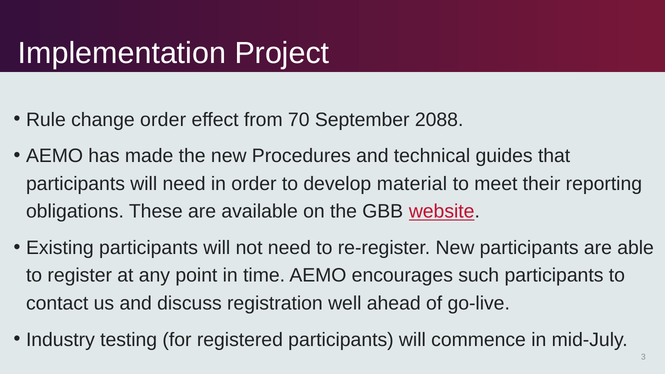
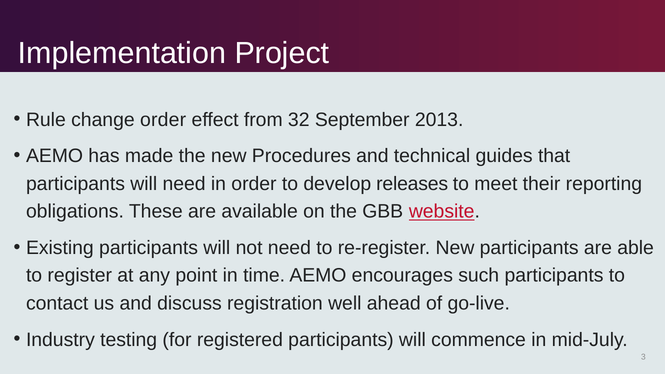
70: 70 -> 32
2088: 2088 -> 2013
material: material -> releases
